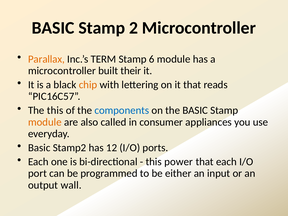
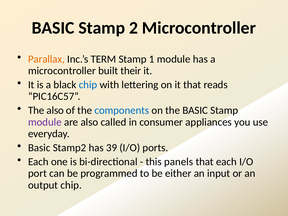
6: 6 -> 1
chip at (88, 85) colour: orange -> blue
The this: this -> also
module at (45, 122) colour: orange -> purple
12: 12 -> 39
power: power -> panels
output wall: wall -> chip
